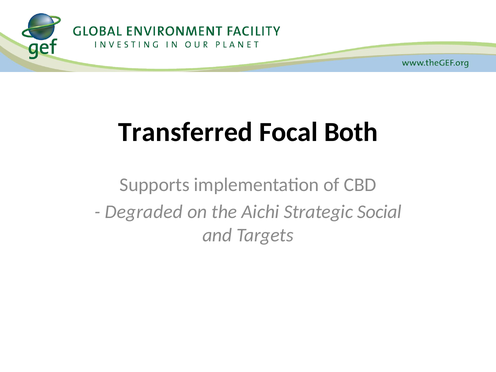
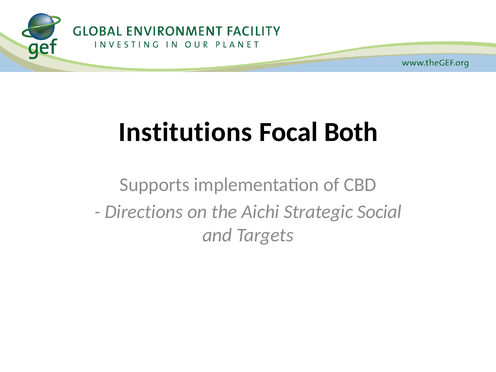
Transferred: Transferred -> Institutions
Degraded: Degraded -> Directions
